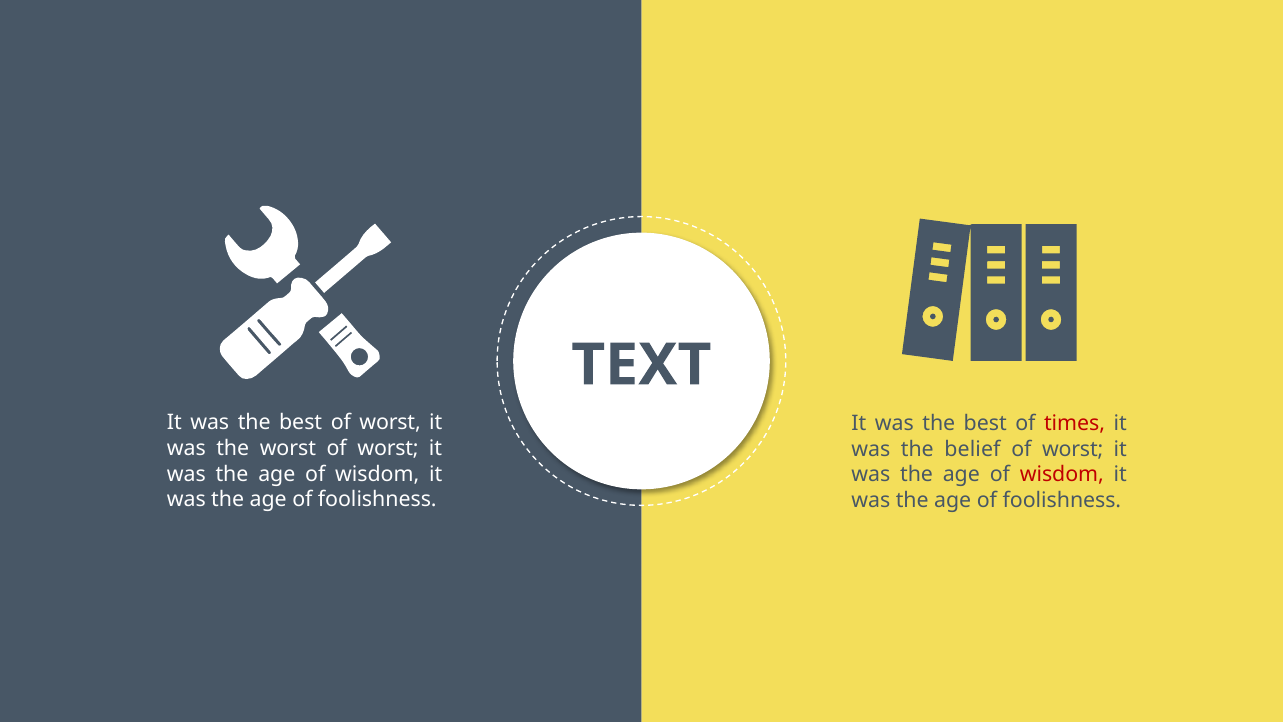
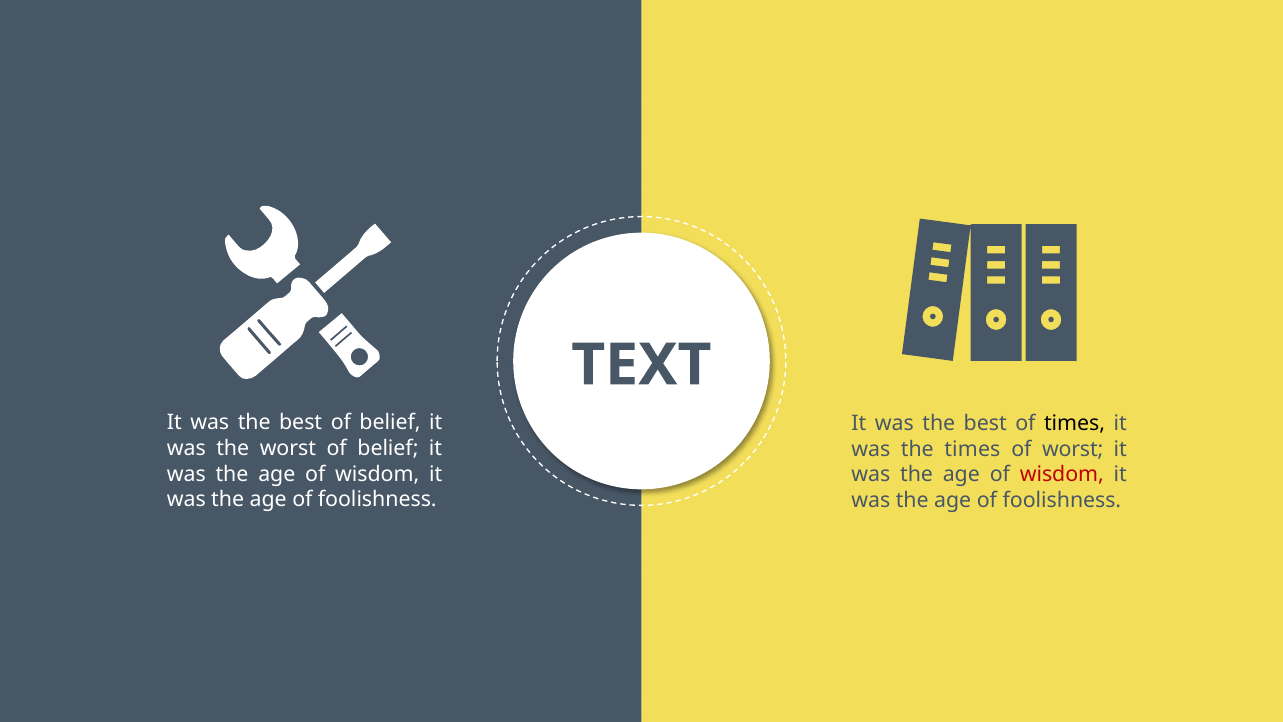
best of worst: worst -> belief
times at (1075, 423) colour: red -> black
worst of worst: worst -> belief
the belief: belief -> times
